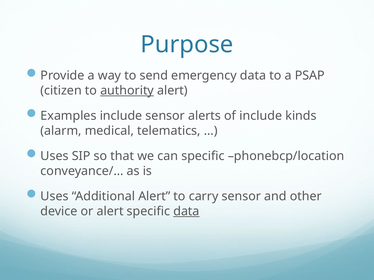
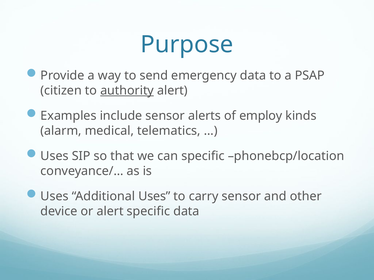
of include: include -> employ
Additional Alert: Alert -> Uses
data at (186, 212) underline: present -> none
